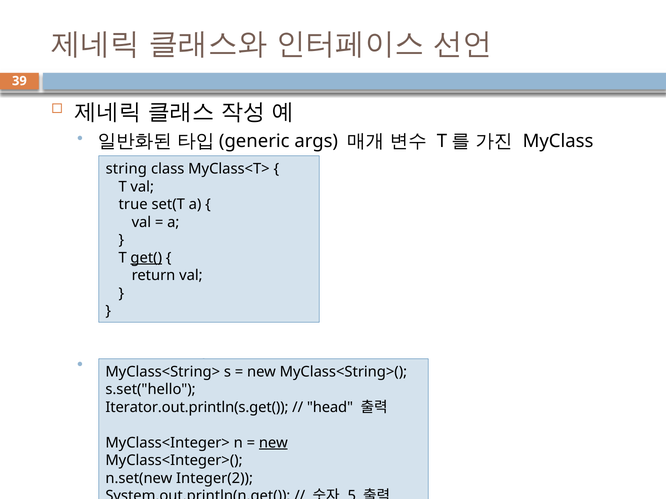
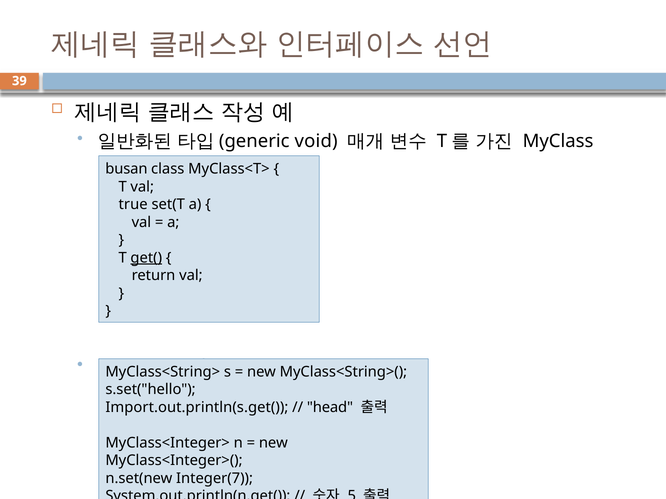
args: args -> void
string: string -> busan
Iterator.out.println(s.get(: Iterator.out.println(s.get( -> Import.out.println(s.get(
new at (273, 443) underline: present -> none
Integer(2: Integer(2 -> Integer(7
